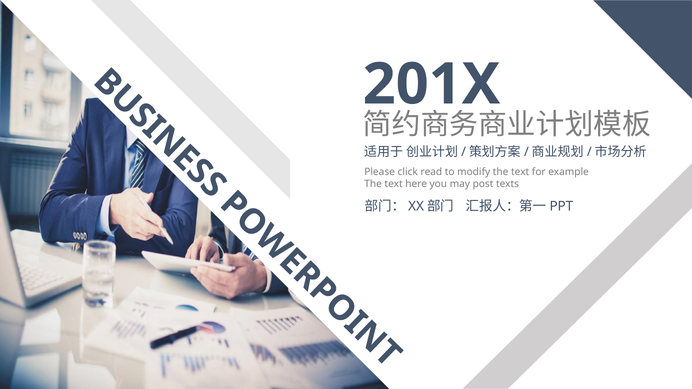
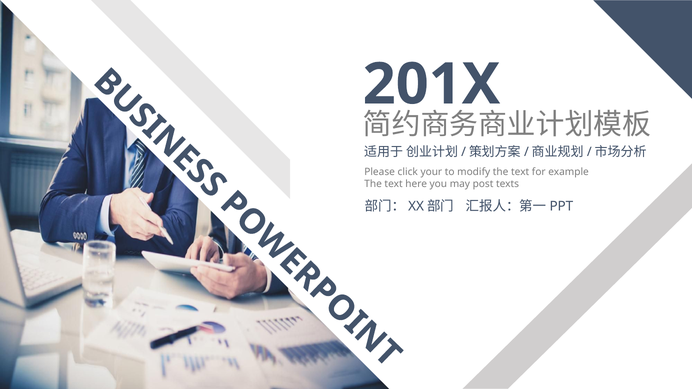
read: read -> your
